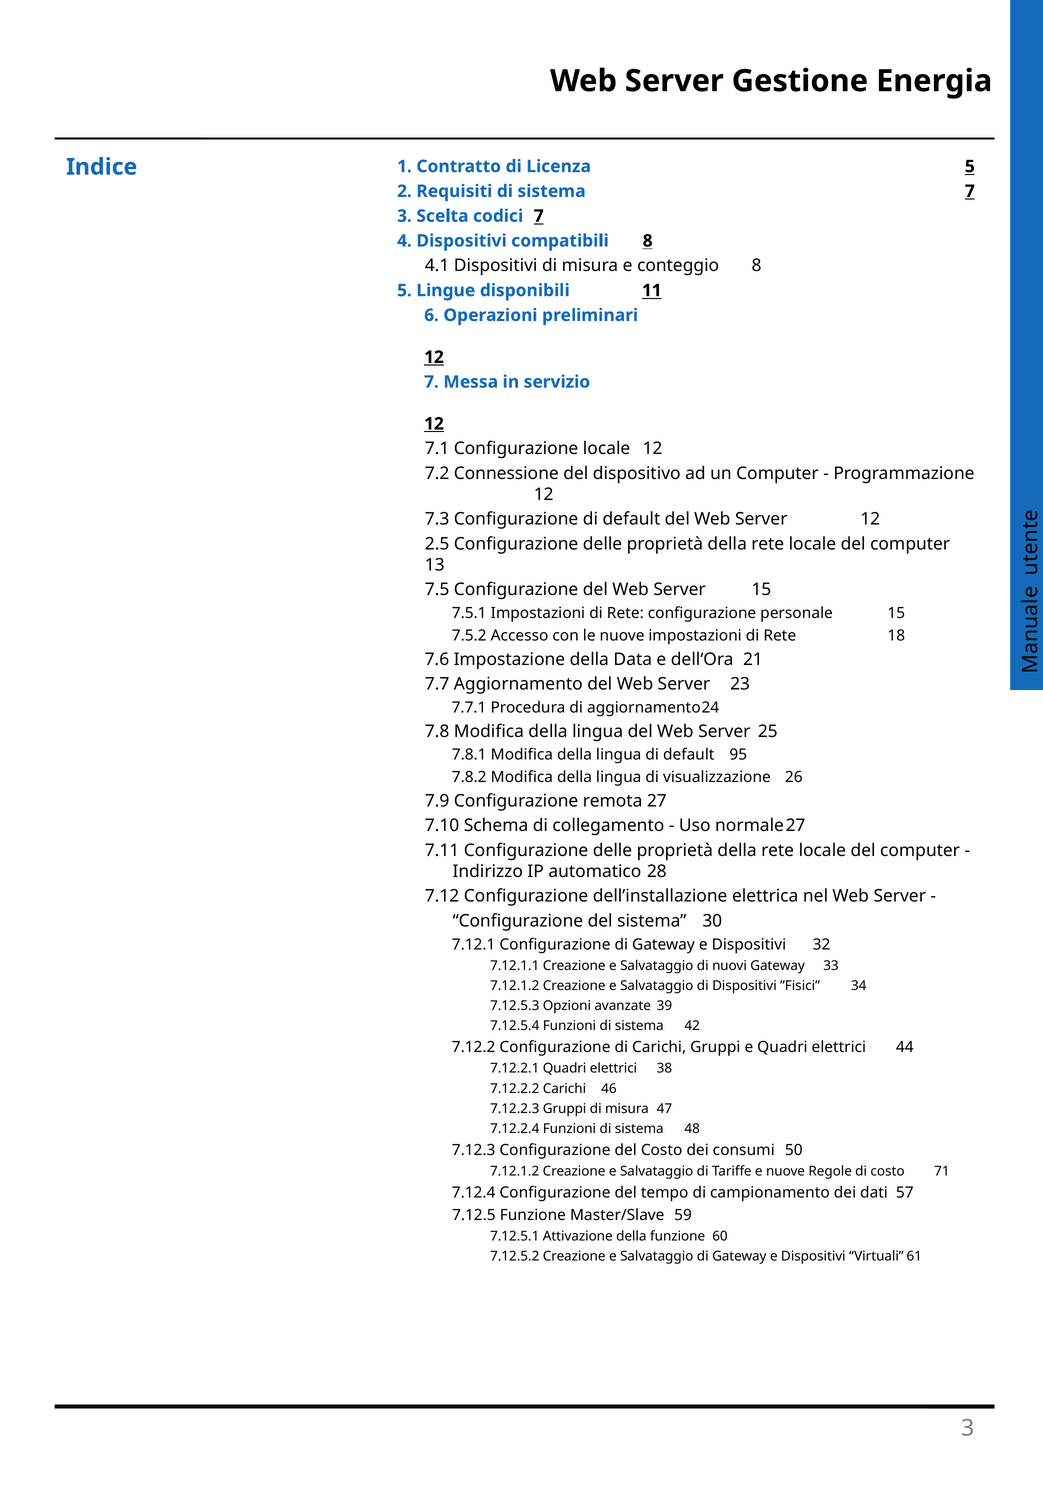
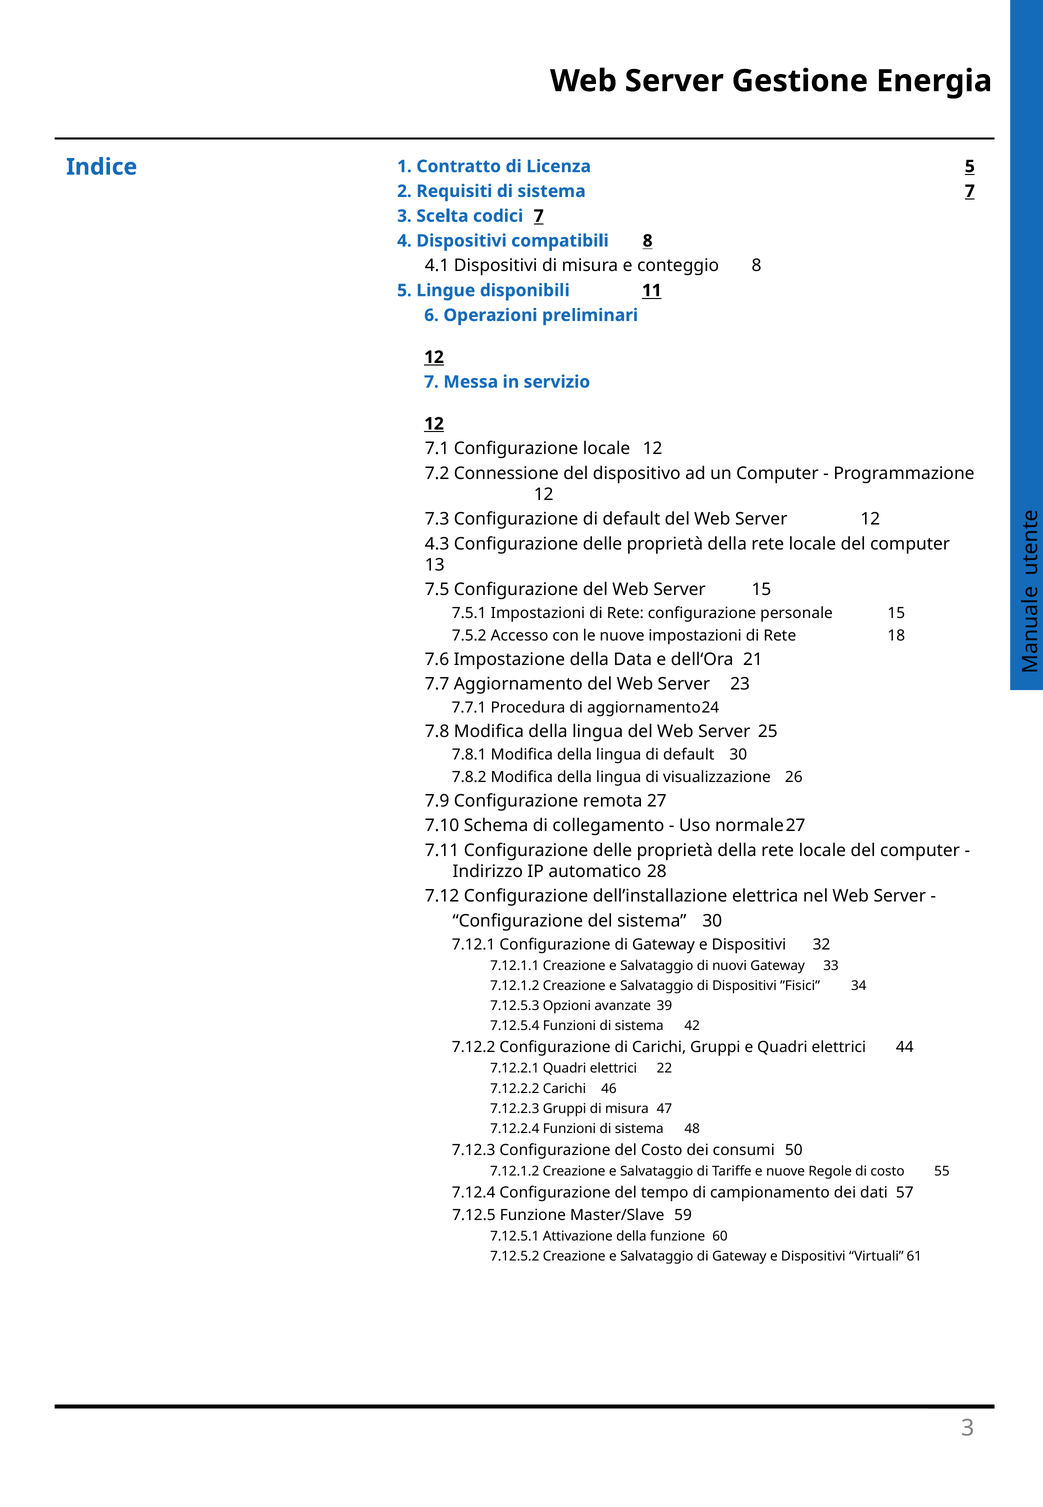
2.5: 2.5 -> 4.3
default 95: 95 -> 30
38: 38 -> 22
71: 71 -> 55
